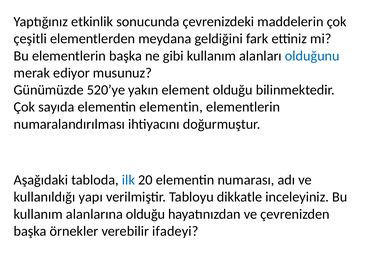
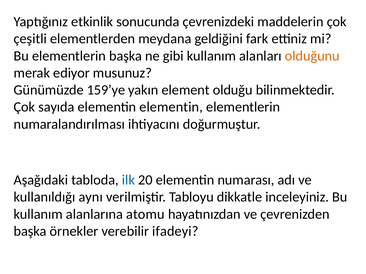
olduğunu colour: blue -> orange
520’ye: 520’ye -> 159’ye
yapı: yapı -> aynı
alanlarına olduğu: olduğu -> atomu
